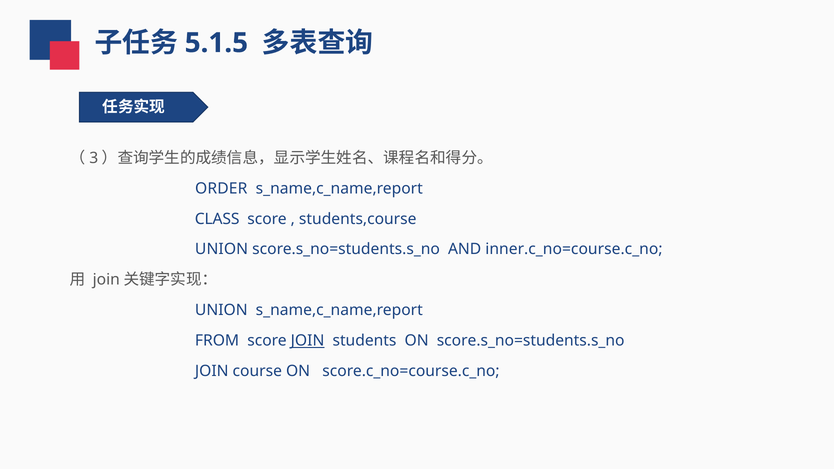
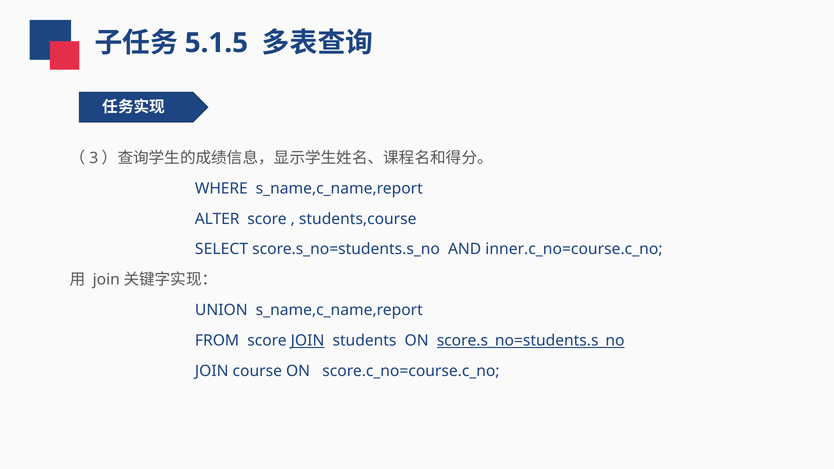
ORDER: ORDER -> WHERE
CLASS: CLASS -> ALTER
UNION at (222, 249): UNION -> SELECT
score.s_no=students.s_no at (531, 341) underline: none -> present
